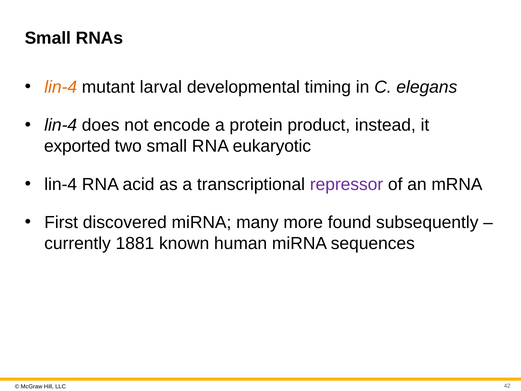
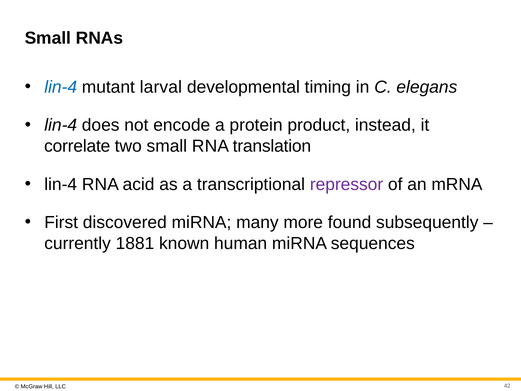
lin-4 at (61, 87) colour: orange -> blue
exported: exported -> correlate
eukaryotic: eukaryotic -> translation
